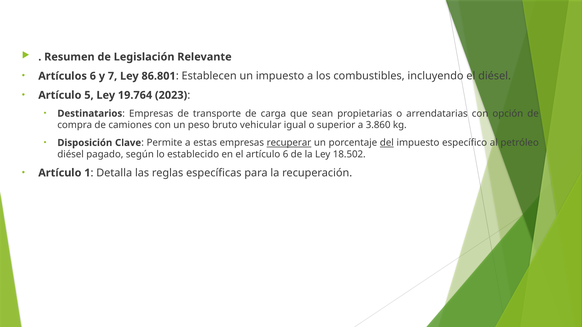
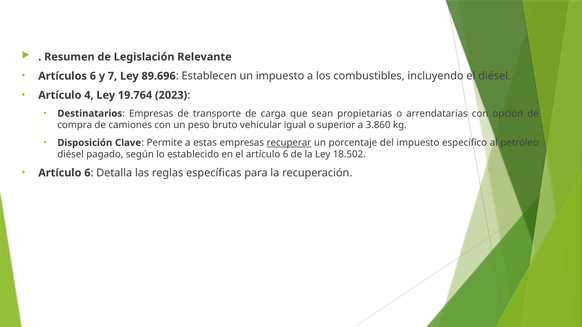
86.801: 86.801 -> 89.696
5: 5 -> 4
del underline: present -> none
1 at (87, 173): 1 -> 6
